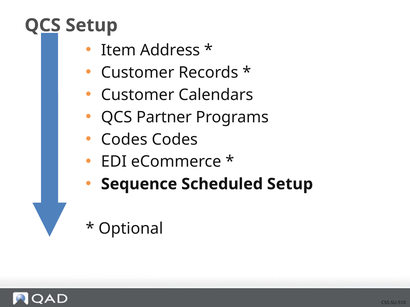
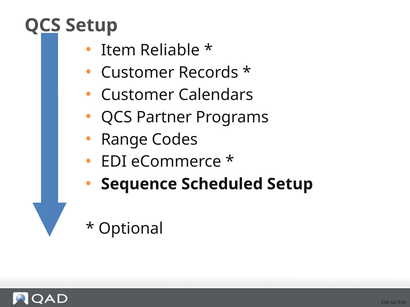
Address: Address -> Reliable
Codes at (124, 140): Codes -> Range
